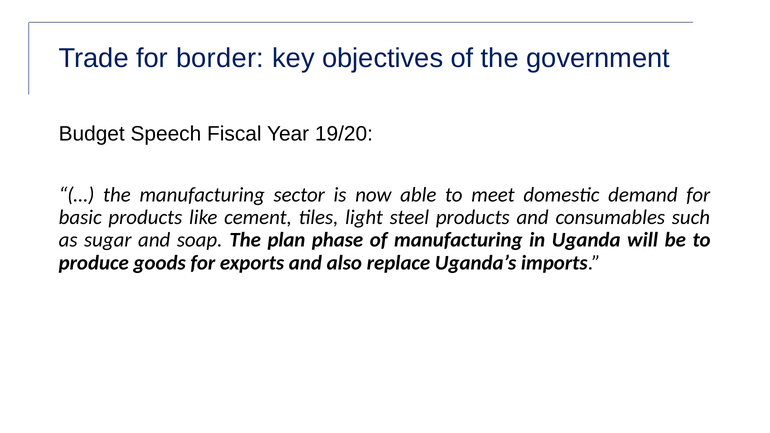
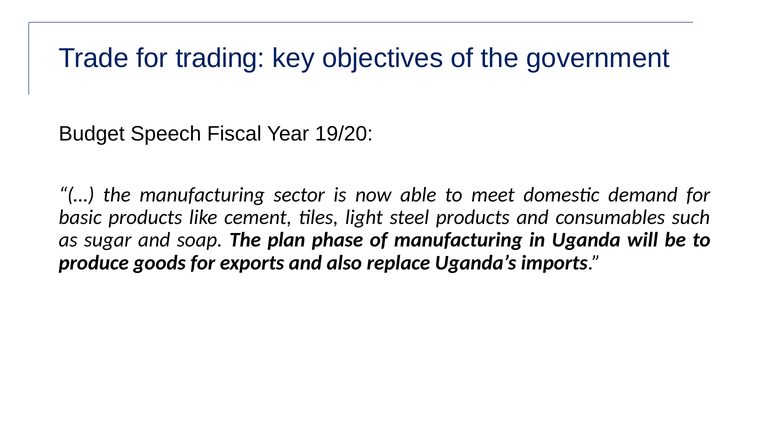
border: border -> trading
